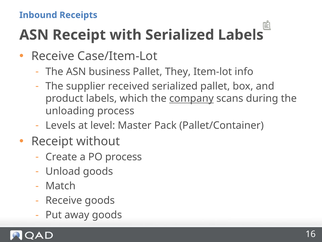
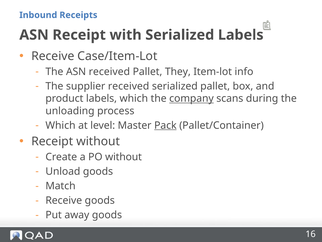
ASN business: business -> received
Levels at (61, 125): Levels -> Which
Pack underline: none -> present
PO process: process -> without
